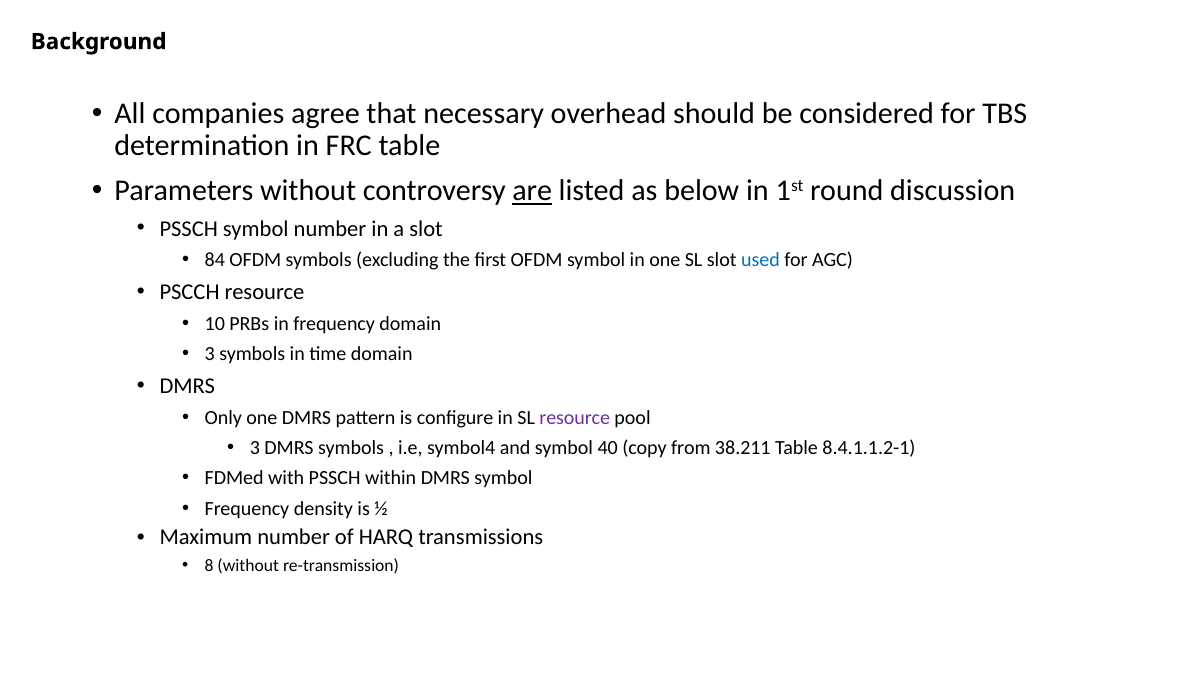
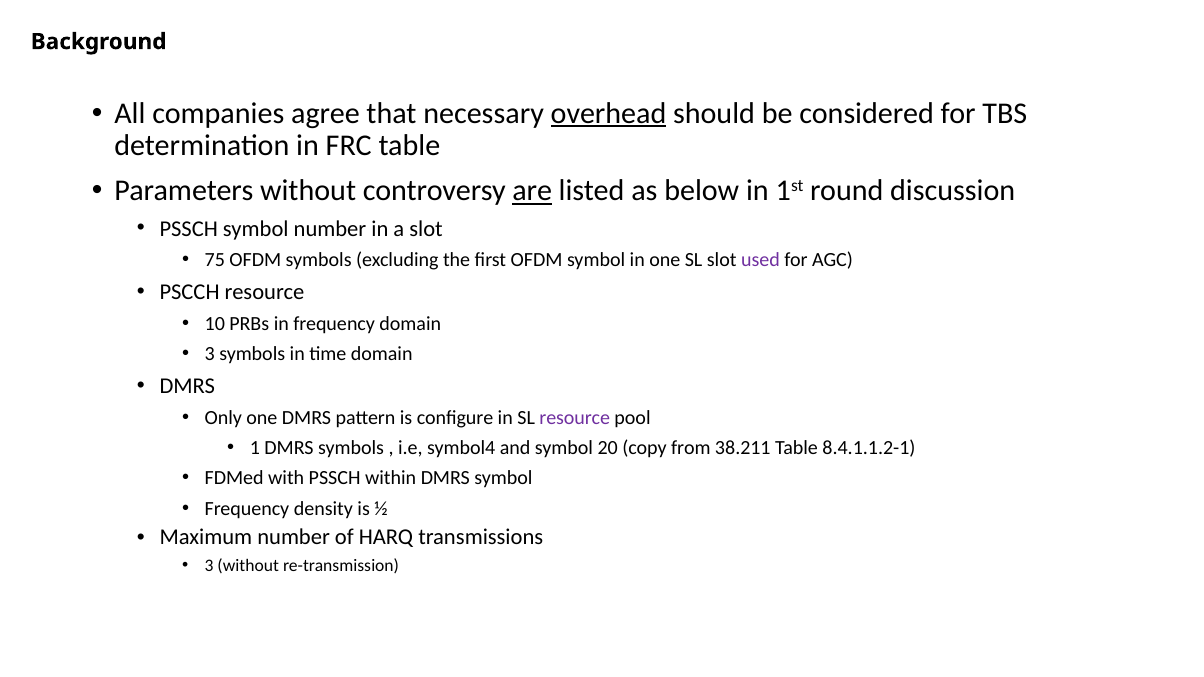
overhead underline: none -> present
84: 84 -> 75
used colour: blue -> purple
3 at (255, 448): 3 -> 1
40: 40 -> 20
8 at (209, 566): 8 -> 3
